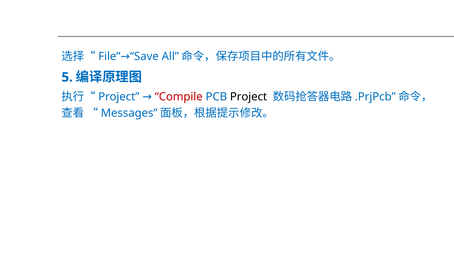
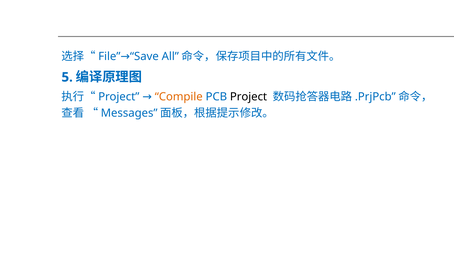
Compile colour: red -> orange
